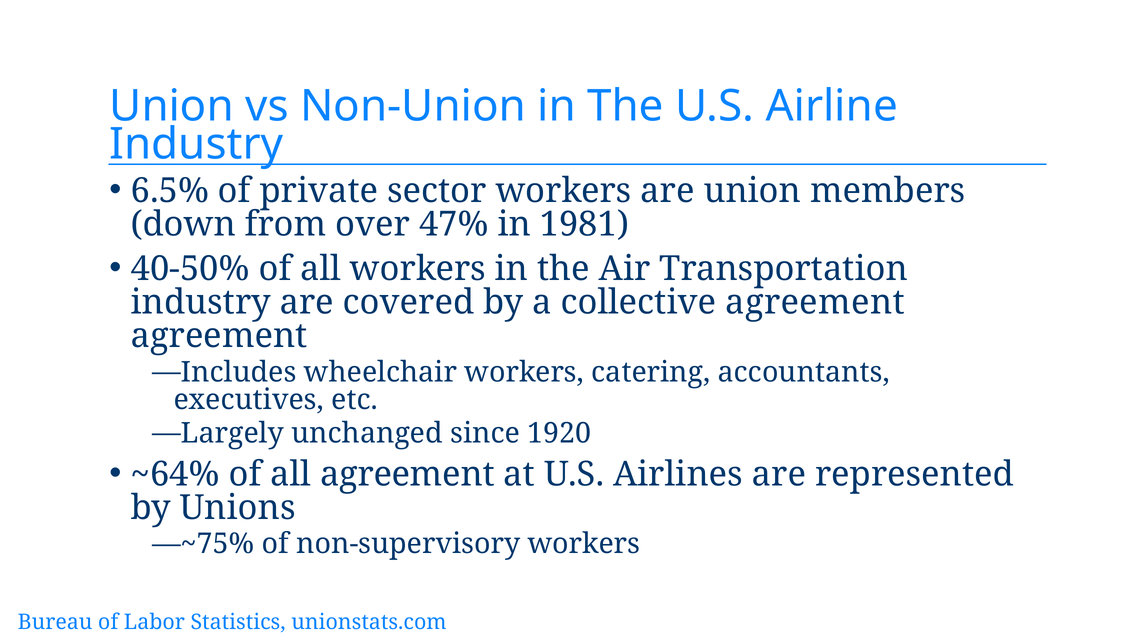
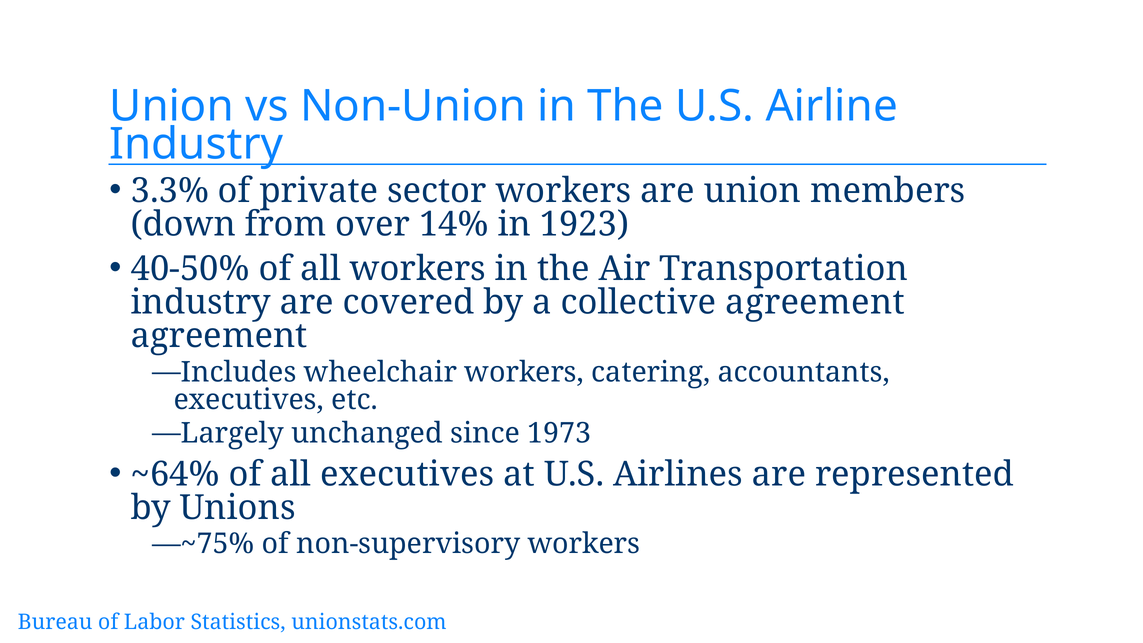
6.5%: 6.5% -> 3.3%
47%: 47% -> 14%
1981: 1981 -> 1923
1920: 1920 -> 1973
all agreement: agreement -> executives
